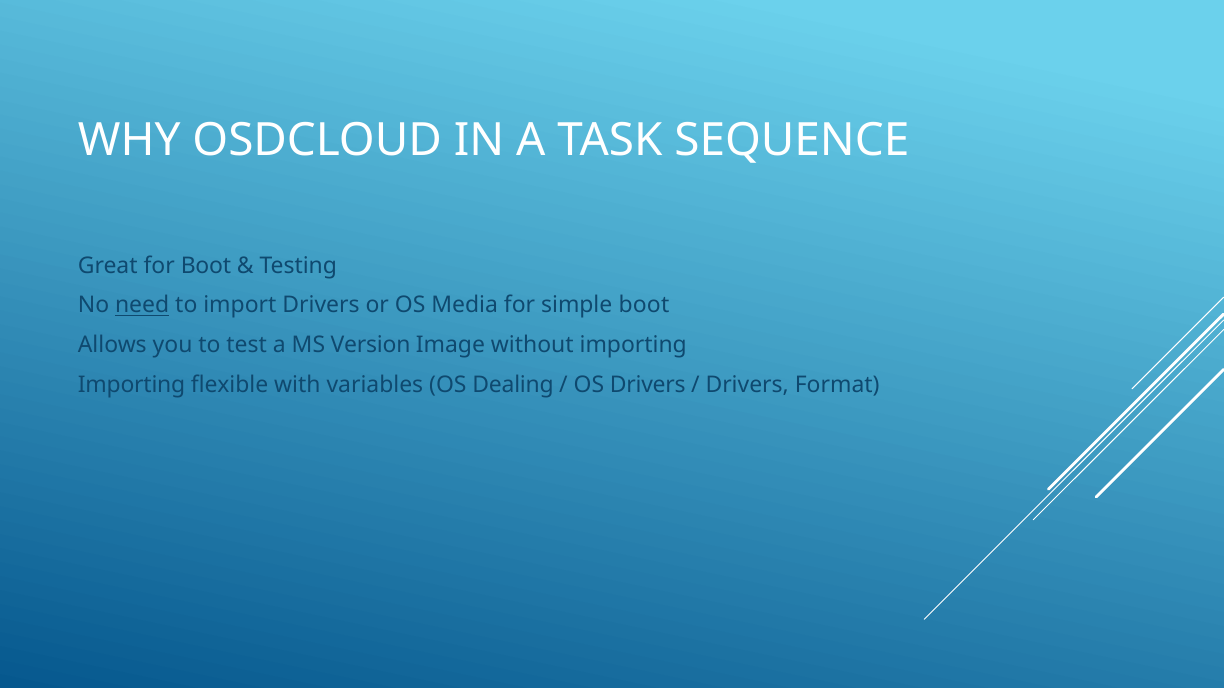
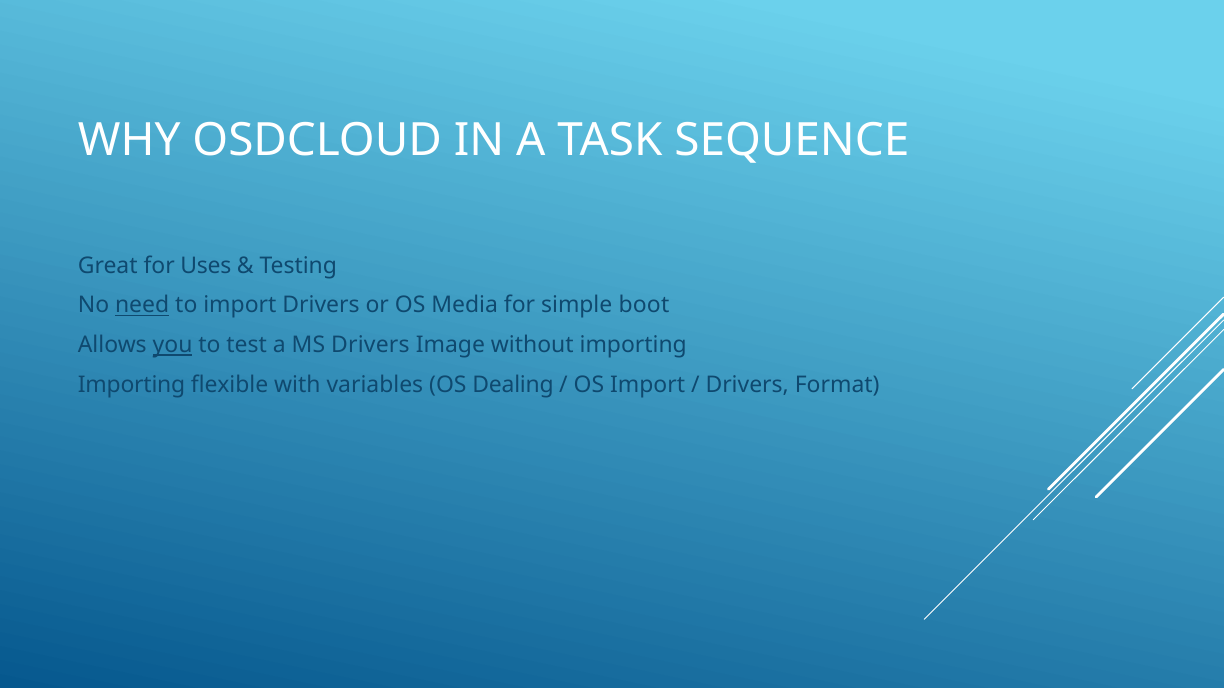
for Boot: Boot -> Uses
you underline: none -> present
MS Version: Version -> Drivers
OS Drivers: Drivers -> Import
